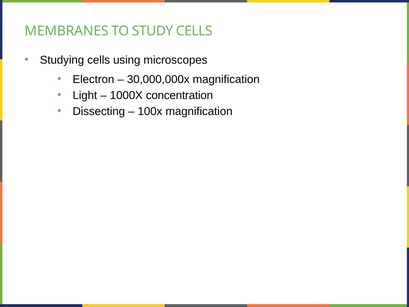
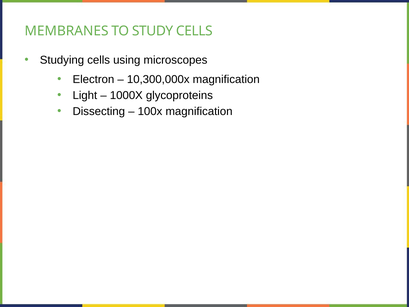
30,000,000x: 30,000,000x -> 10,300,000x
concentration: concentration -> glycoproteins
